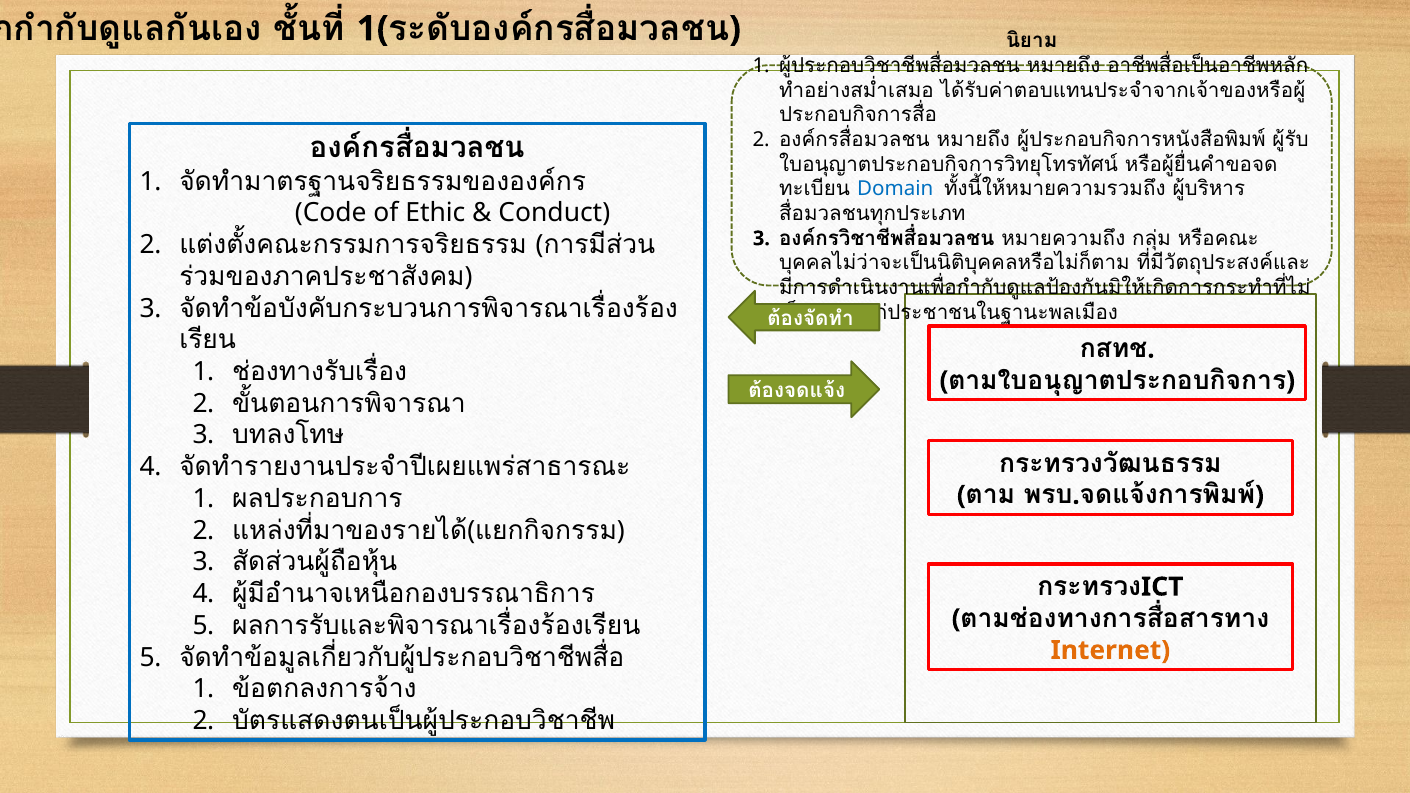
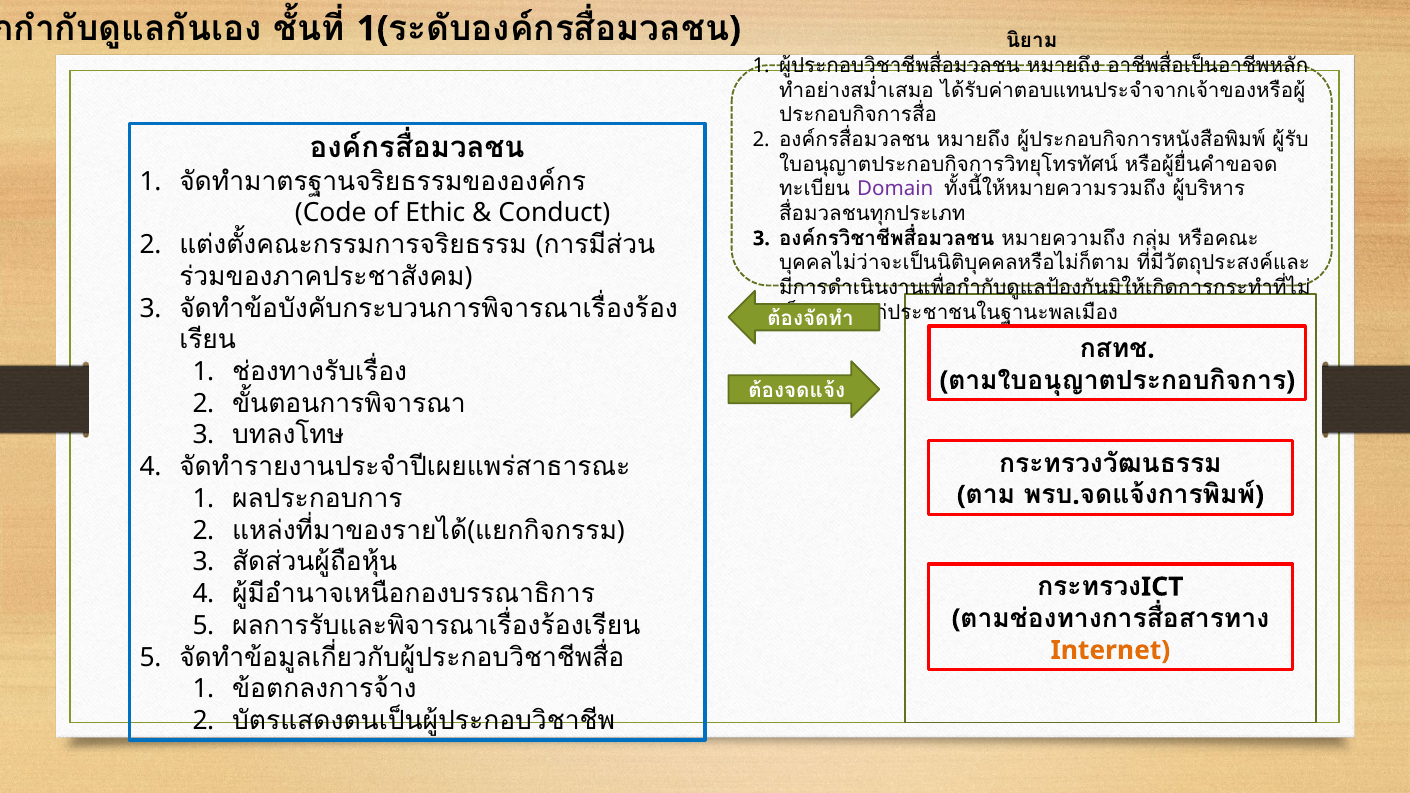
Domain colour: blue -> purple
